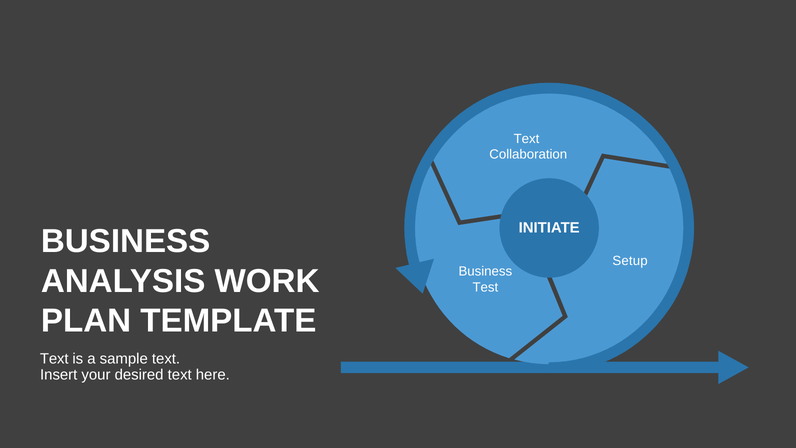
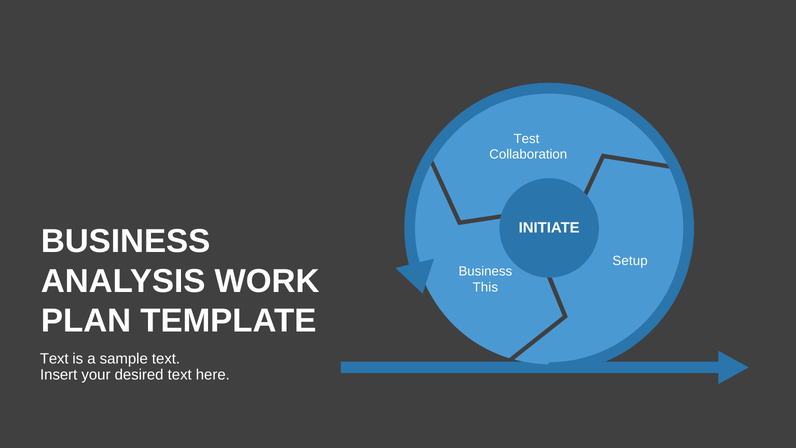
Text at (526, 139): Text -> Test
Test: Test -> This
